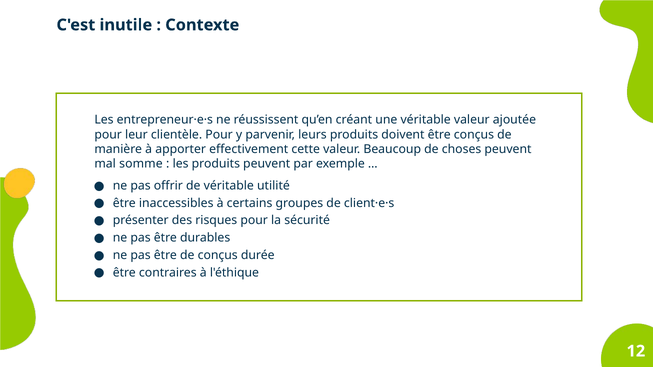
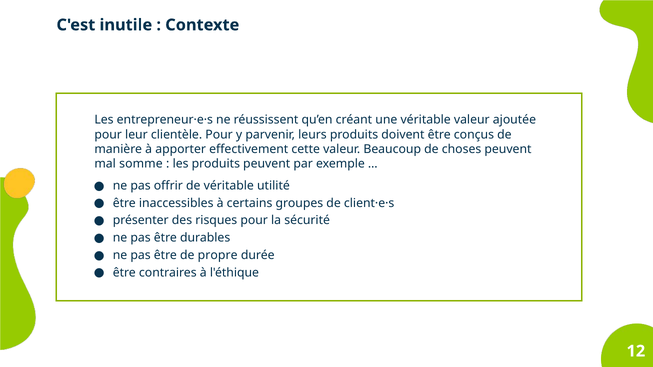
de conçus: conçus -> propre
